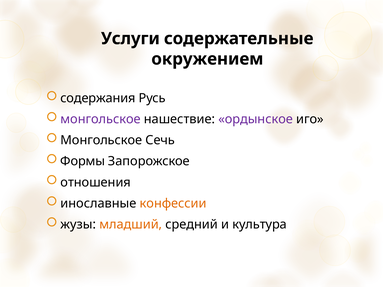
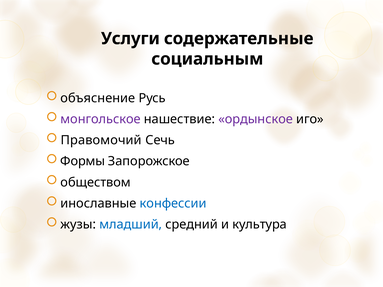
окружением: окружением -> социальным
содержания: содержания -> объяснение
Монгольское at (101, 140): Монгольское -> Правомочий
отношения: отношения -> обществом
конфессии colour: orange -> blue
младший colour: orange -> blue
